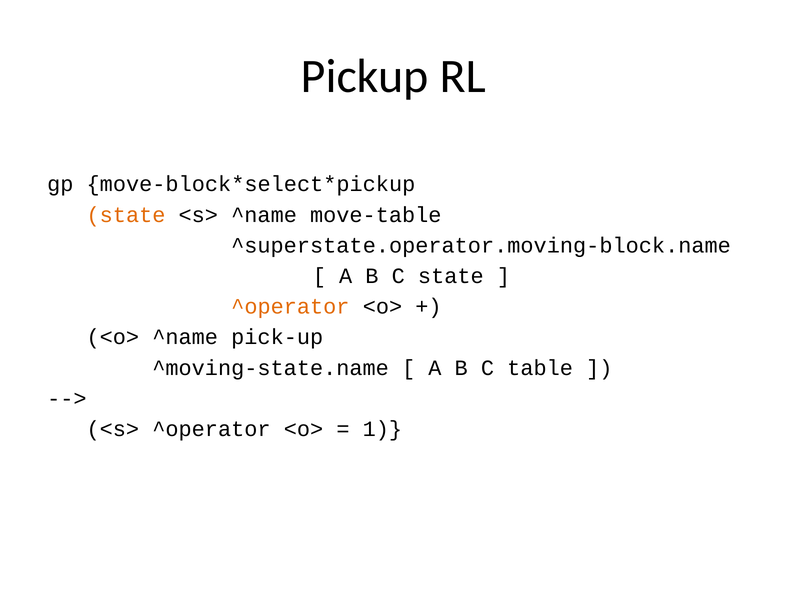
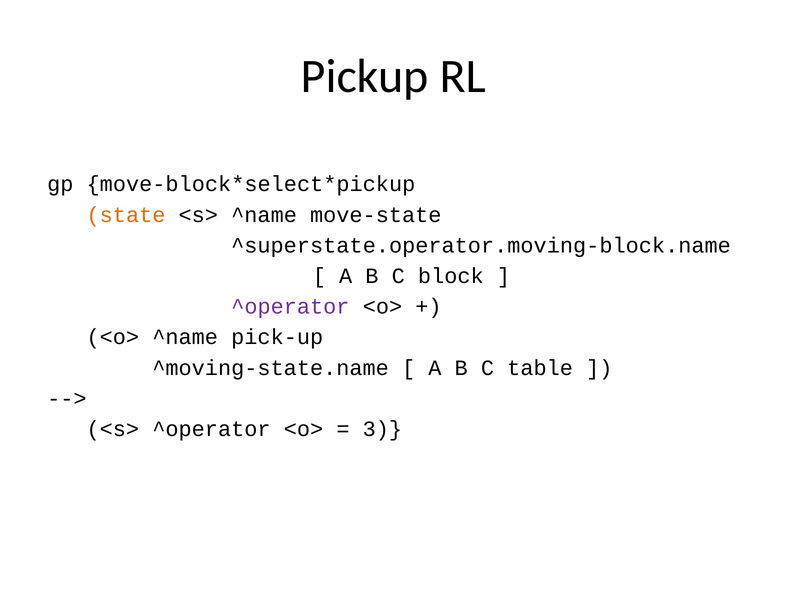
move-table: move-table -> move-state
C state: state -> block
^operator at (290, 307) colour: orange -> purple
1: 1 -> 3
